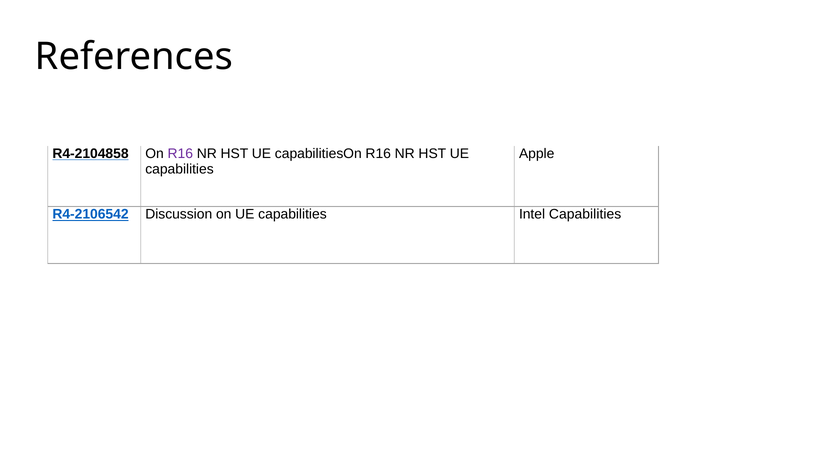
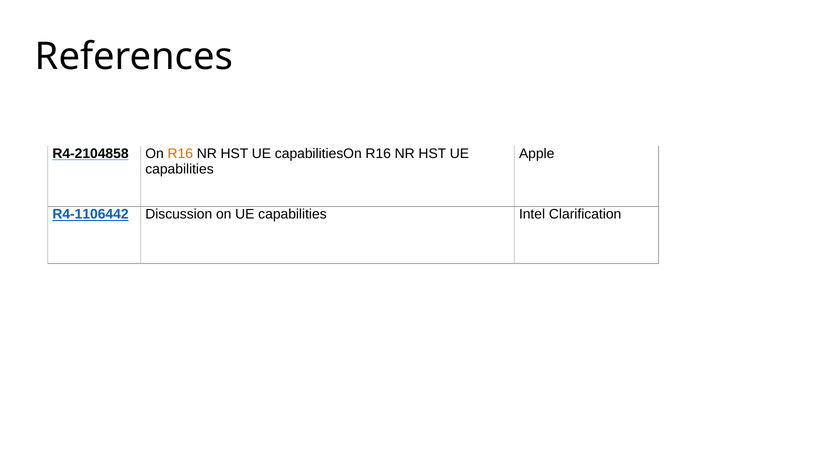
R16 at (180, 154) colour: purple -> orange
R4-2106542: R4-2106542 -> R4-1106442
Intel Capabilities: Capabilities -> Clarification
